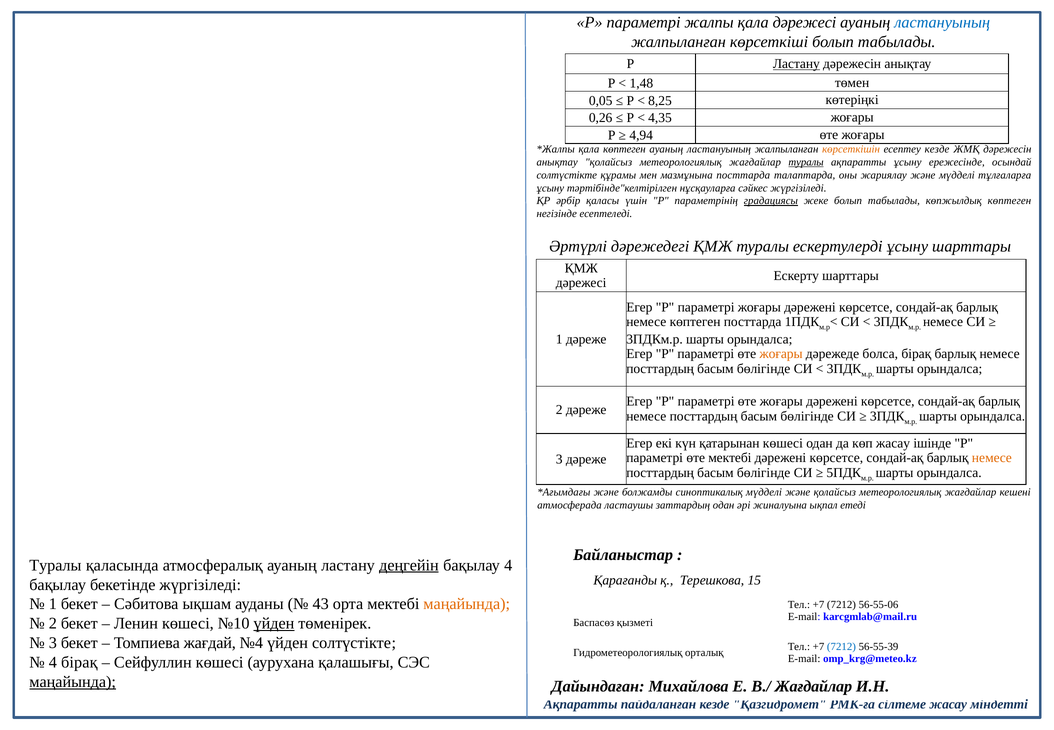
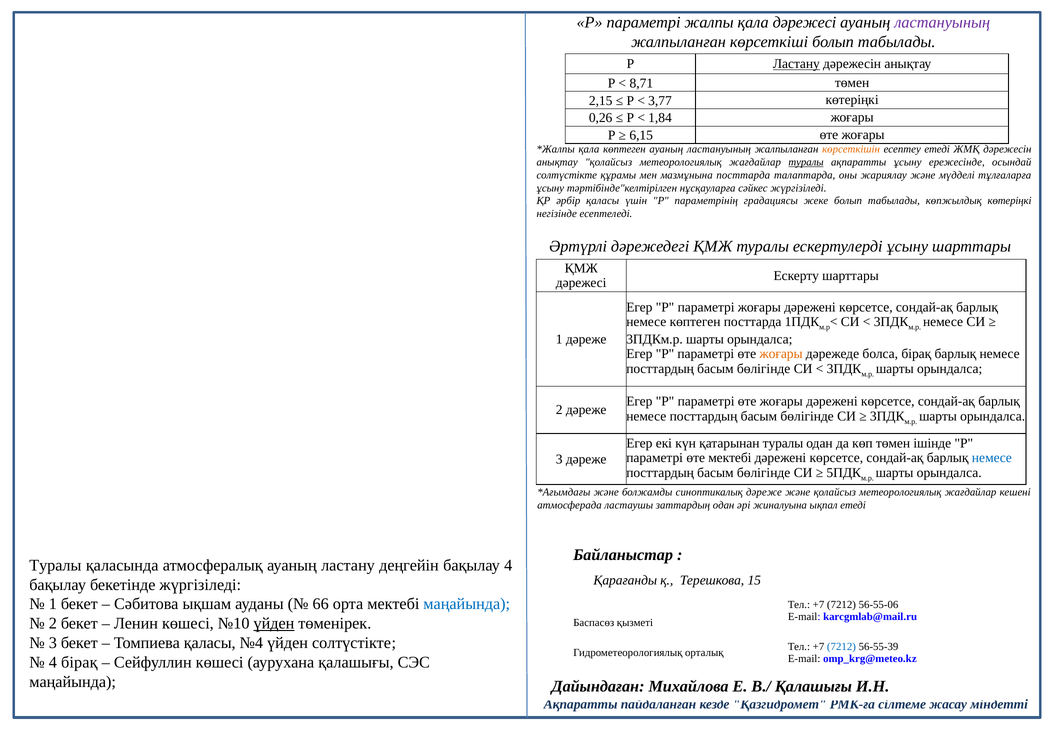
ластануының at (942, 22) colour: blue -> purple
1,48: 1,48 -> 8,71
0,05: 0,05 -> 2,15
8,25: 8,25 -> 3,77
4,35: 4,35 -> 1,84
4,94: 4,94 -> 6,15
есептеу кезде: кезде -> етеді
градациясы underline: present -> none
көпжылдық көптеген: көптеген -> көтеріңкі
қатарынан көшесі: көшесі -> туралы
көп жасау: жасау -> төмен
немесе at (992, 458) colour: orange -> blue
синоптикалық мүдделі: мүдделі -> дәреже
деңгейін underline: present -> none
43: 43 -> 66
маңайында at (467, 604) colour: orange -> blue
Томпиева жағдай: жағдай -> қаласы
маңайында at (73, 682) underline: present -> none
В./ Жағдайлар: Жағдайлар -> Қалашығы
